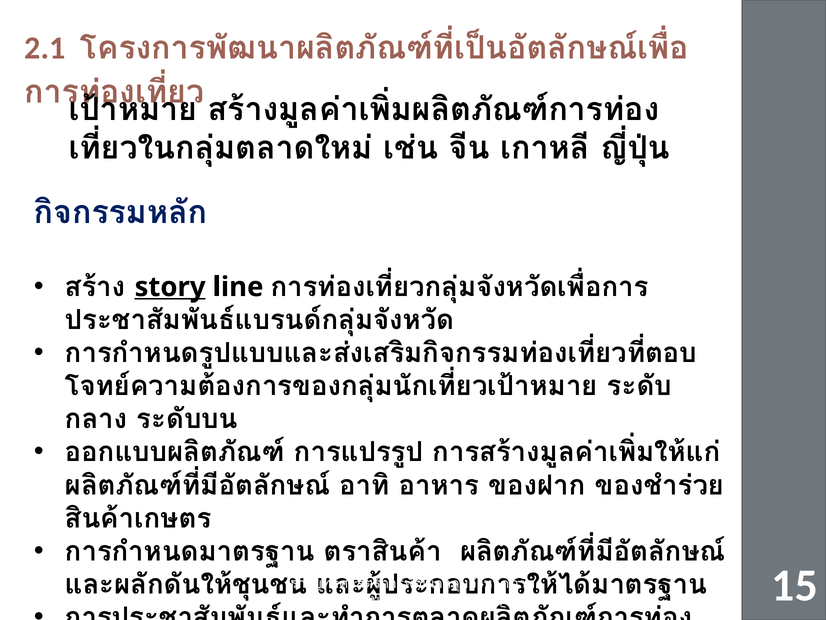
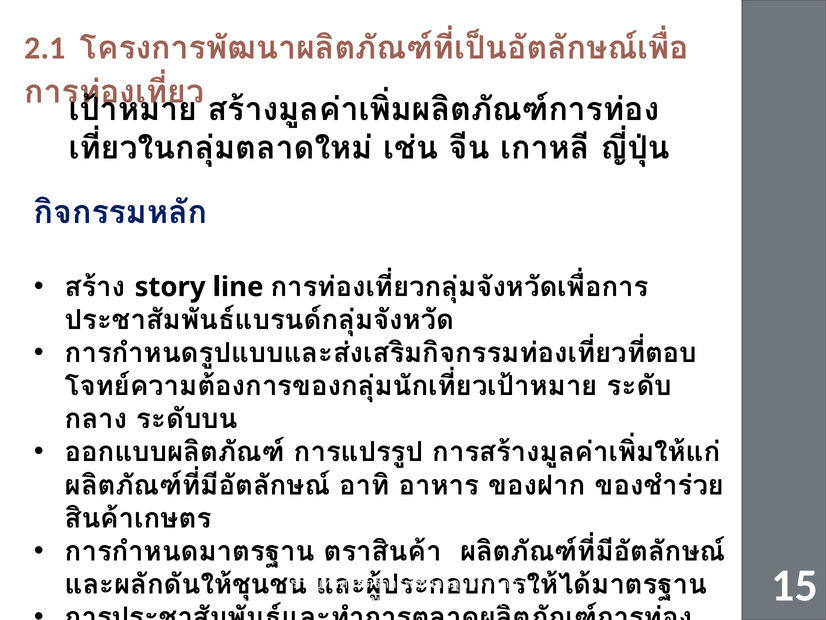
story underline: present -> none
